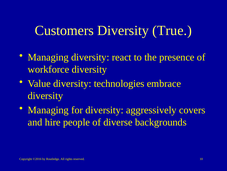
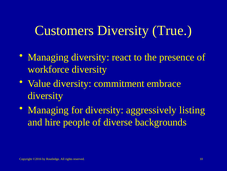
technologies: technologies -> commitment
covers: covers -> listing
